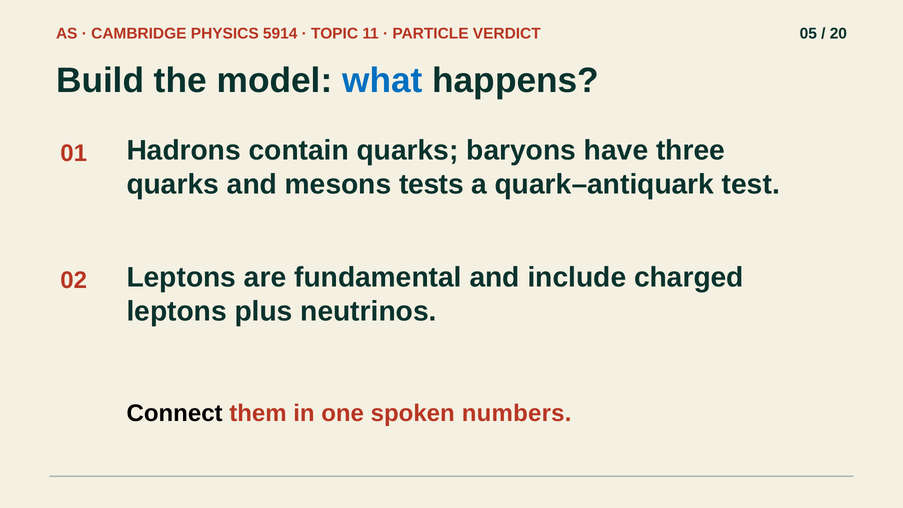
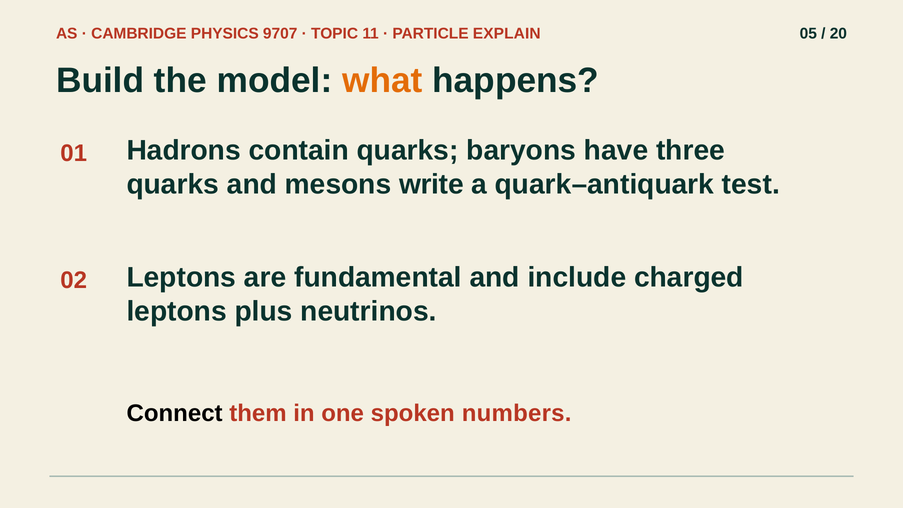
5914: 5914 -> 9707
VERDICT: VERDICT -> EXPLAIN
what colour: blue -> orange
tests: tests -> write
